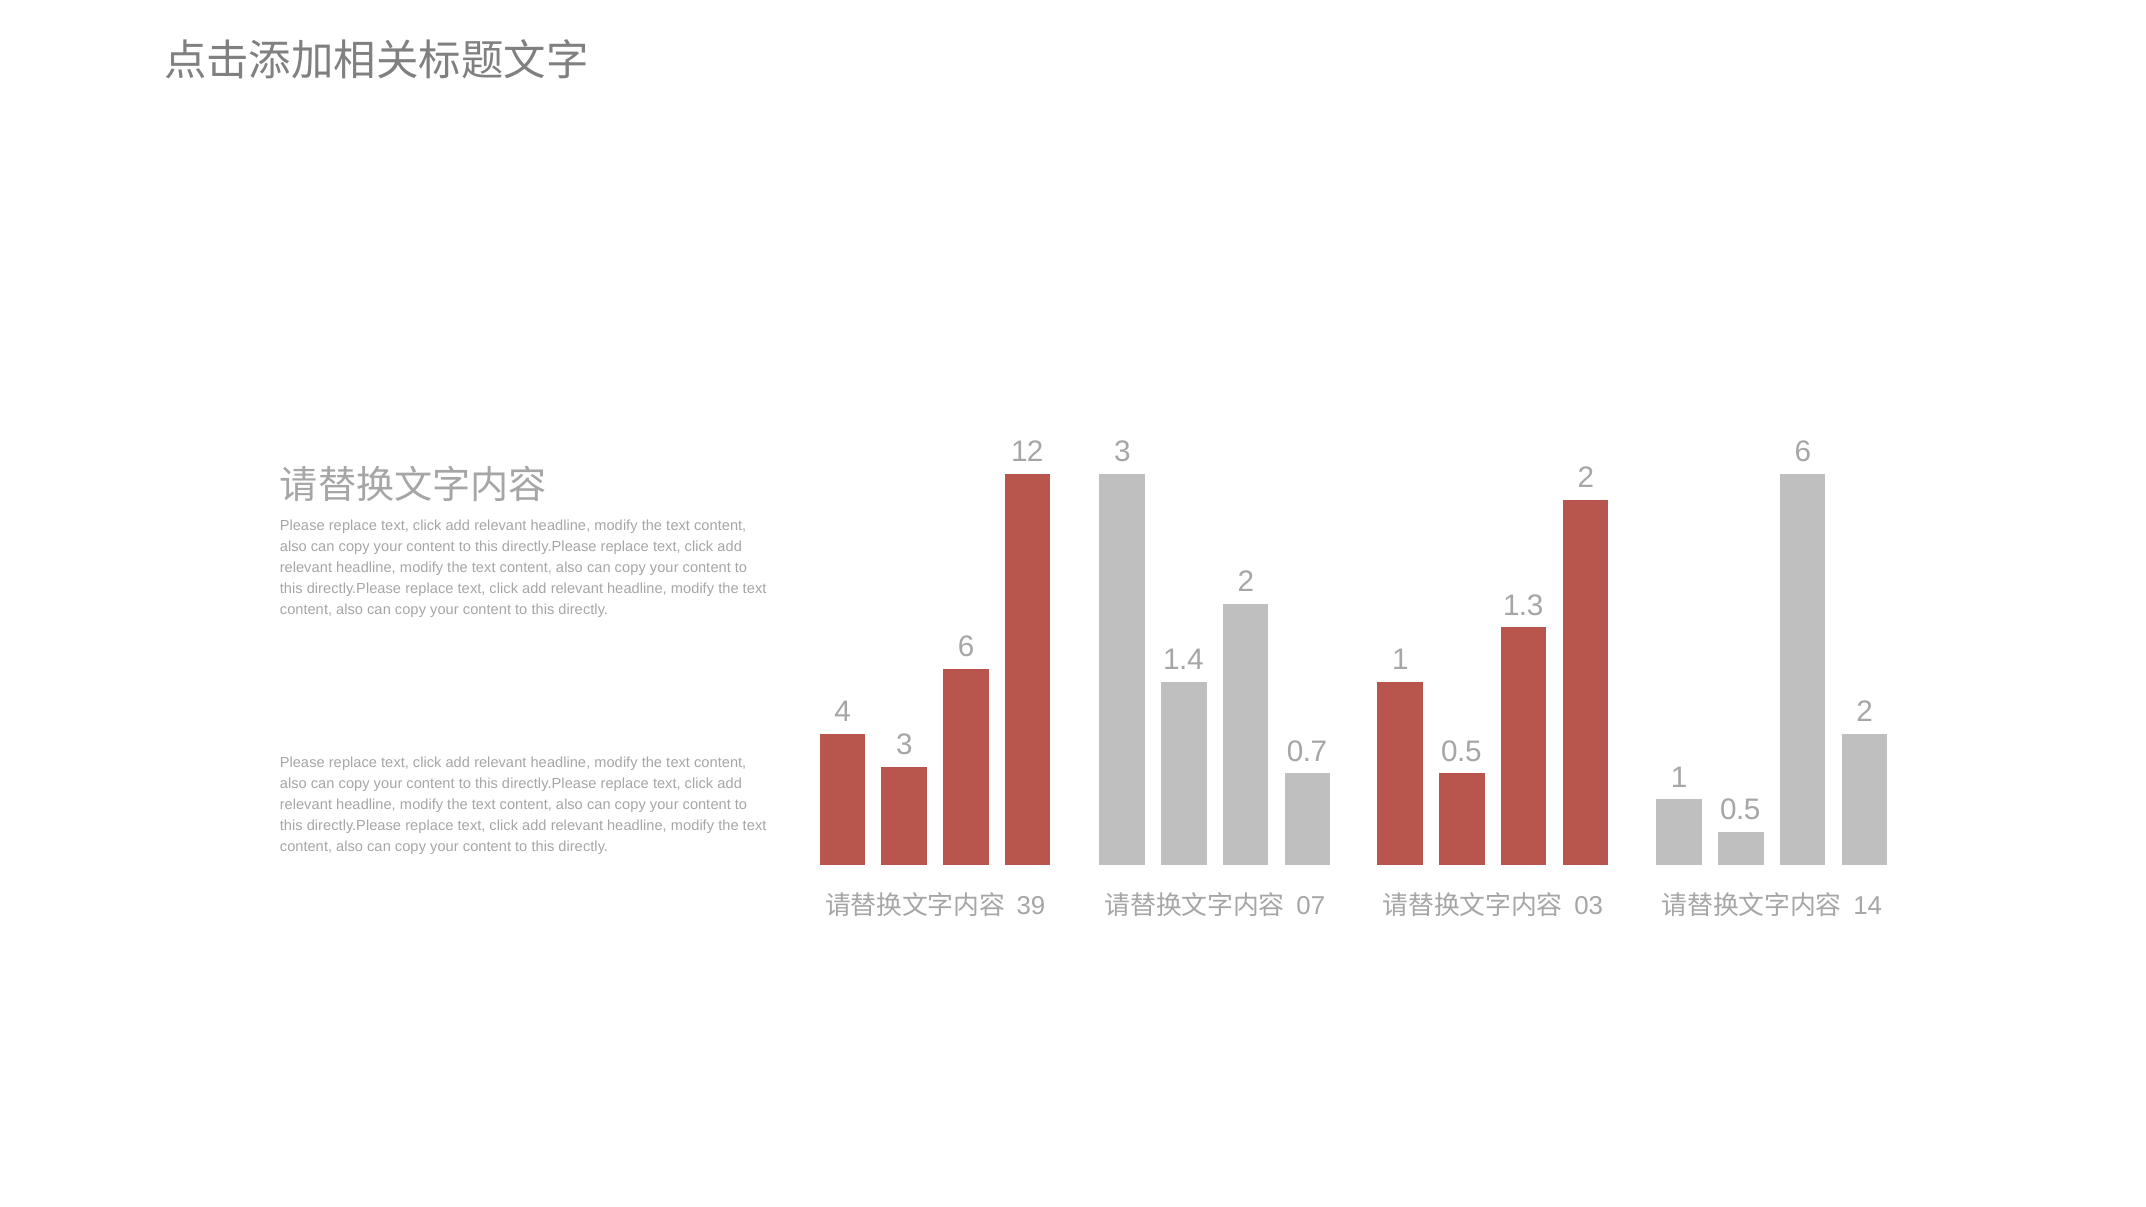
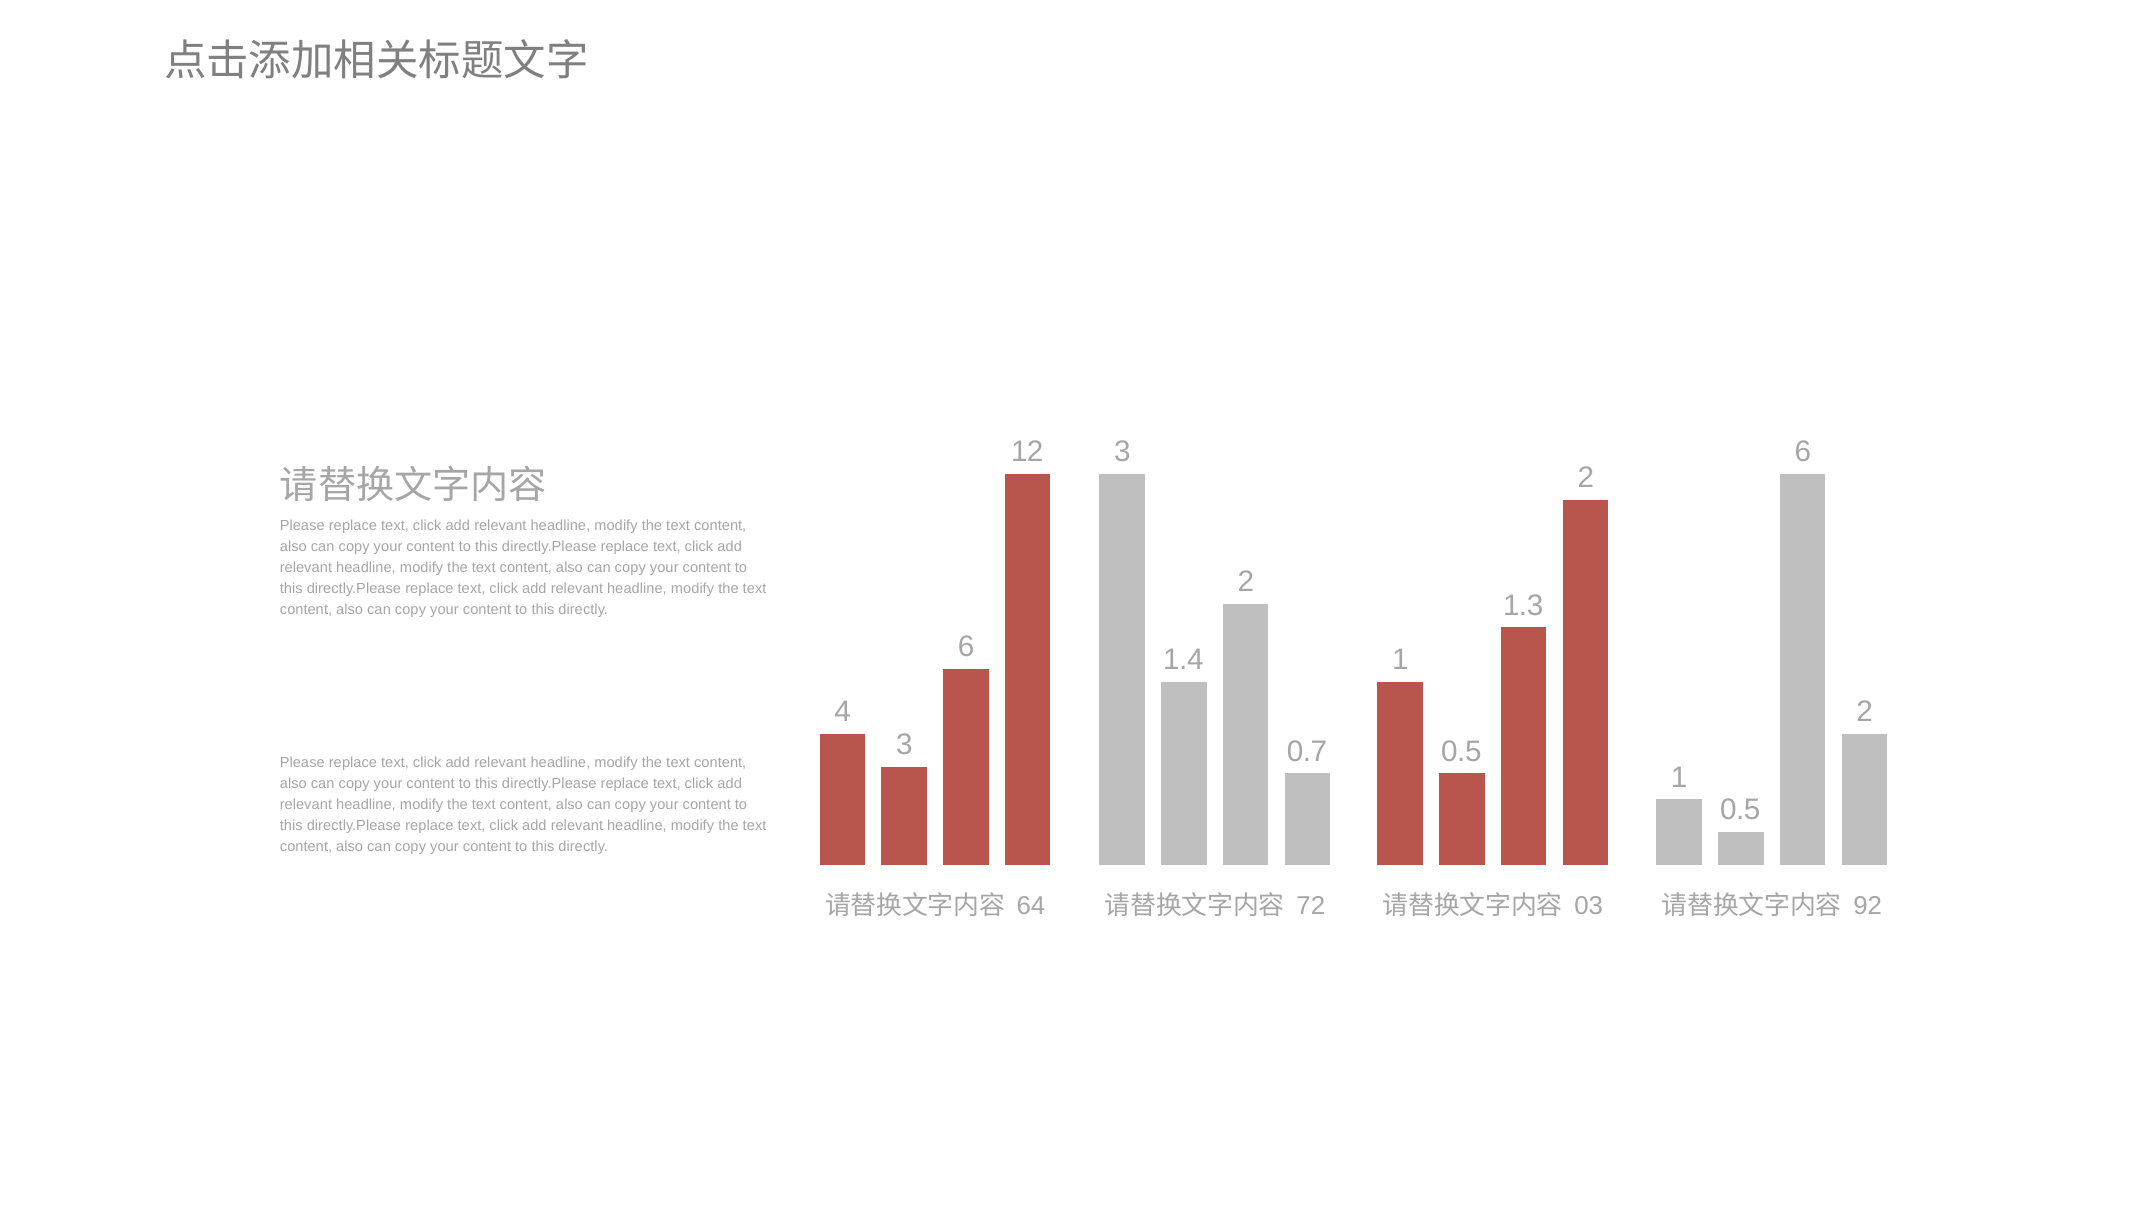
39: 39 -> 64
07: 07 -> 72
14: 14 -> 92
